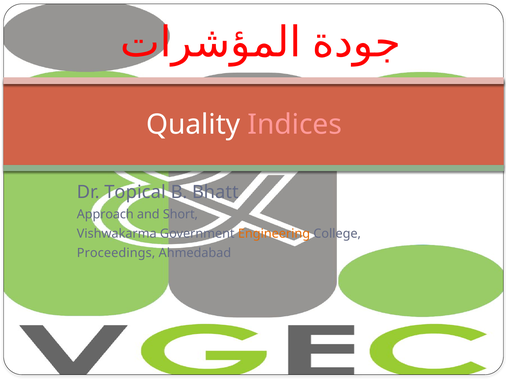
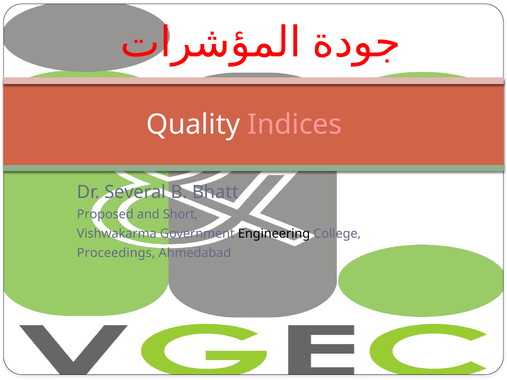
Topical: Topical -> Several
Approach: Approach -> Proposed
Engineering colour: orange -> black
